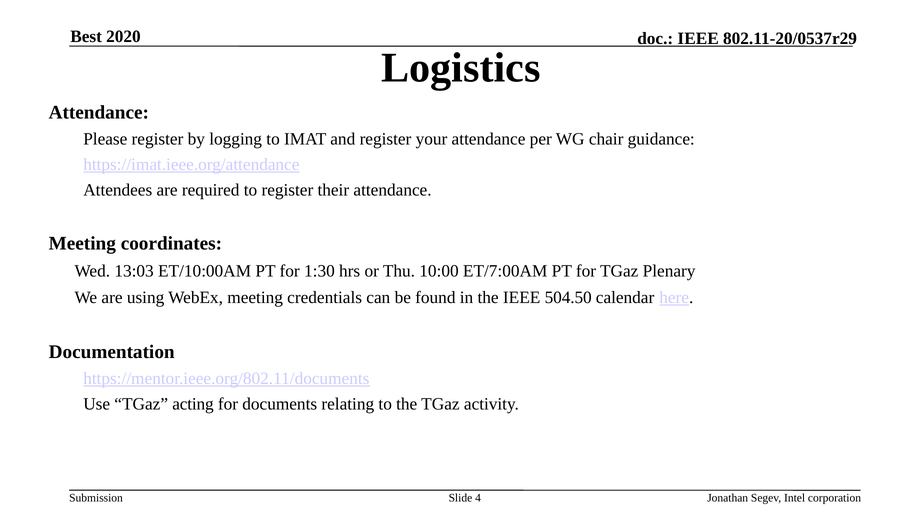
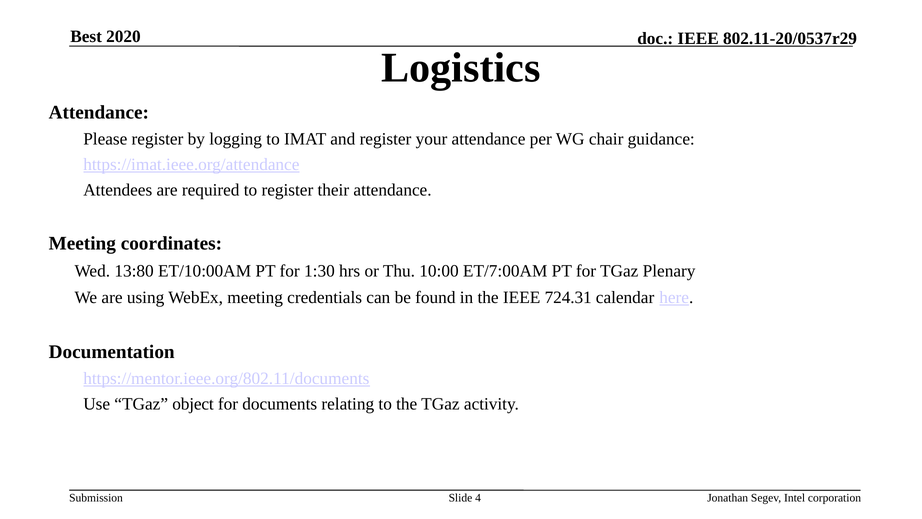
13:03: 13:03 -> 13:80
504.50: 504.50 -> 724.31
acting: acting -> object
